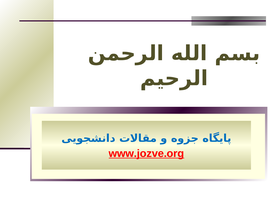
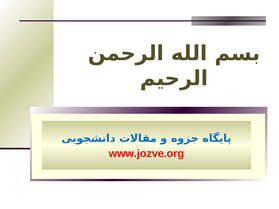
www.jozve.org underline: present -> none
